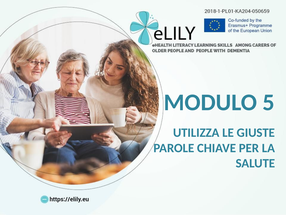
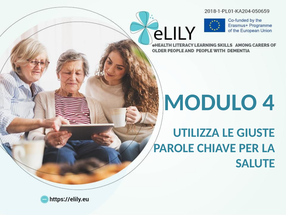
5: 5 -> 4
